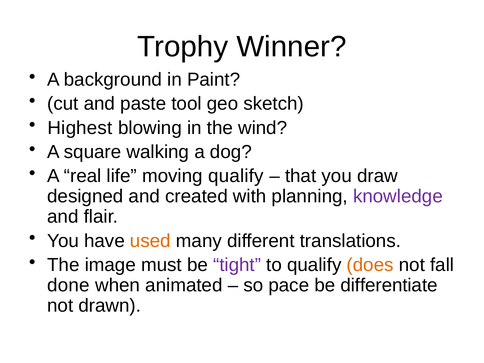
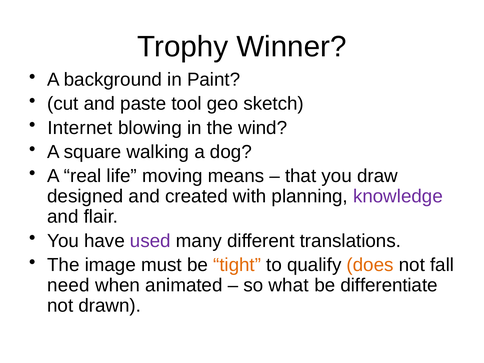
Highest: Highest -> Internet
moving qualify: qualify -> means
used colour: orange -> purple
tight colour: purple -> orange
done: done -> need
pace: pace -> what
